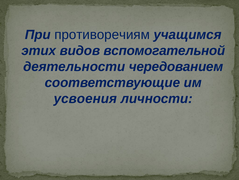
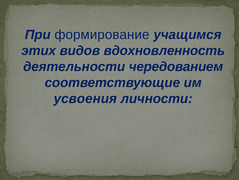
противоречиям: противоречиям -> формирование
вспомогательной: вспомогательной -> вдохновленность
